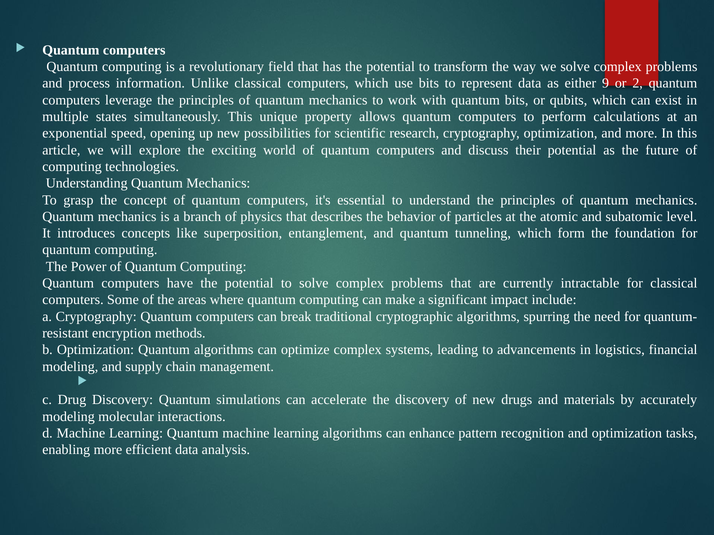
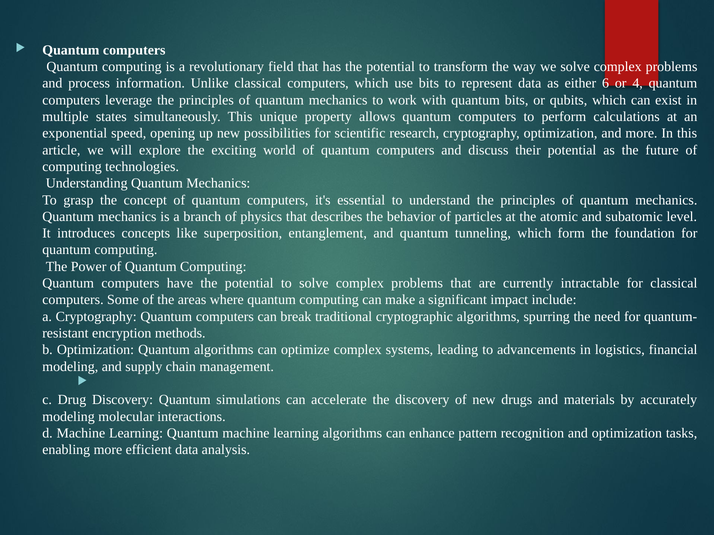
9: 9 -> 6
2: 2 -> 4
